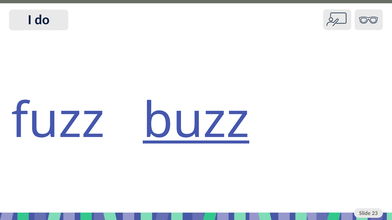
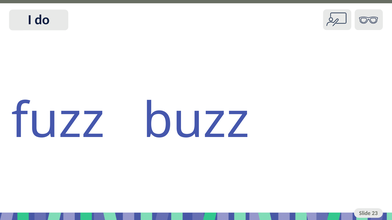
buzz underline: present -> none
